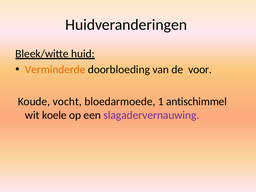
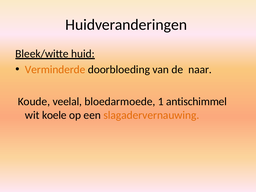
voor: voor -> naar
vocht: vocht -> veelal
slagadervernauwing colour: purple -> orange
